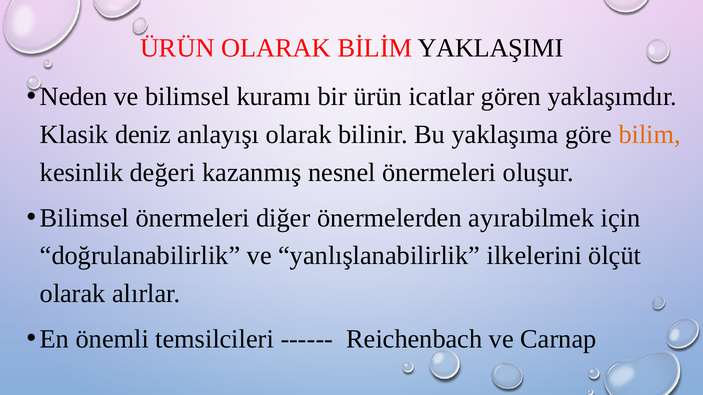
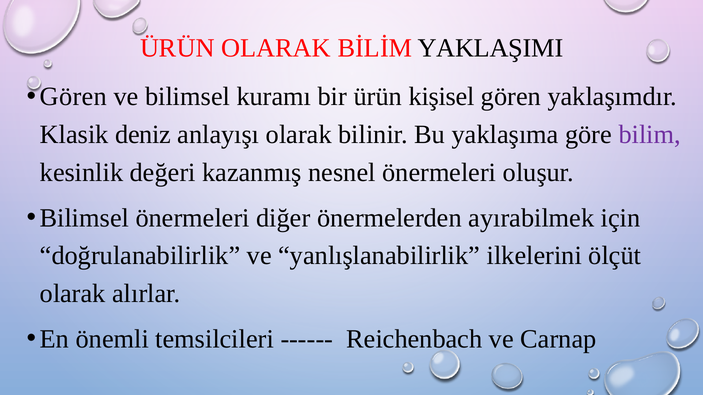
Neden at (74, 97): Neden -> Gören
icatlar: icatlar -> kişisel
bilim colour: orange -> purple
